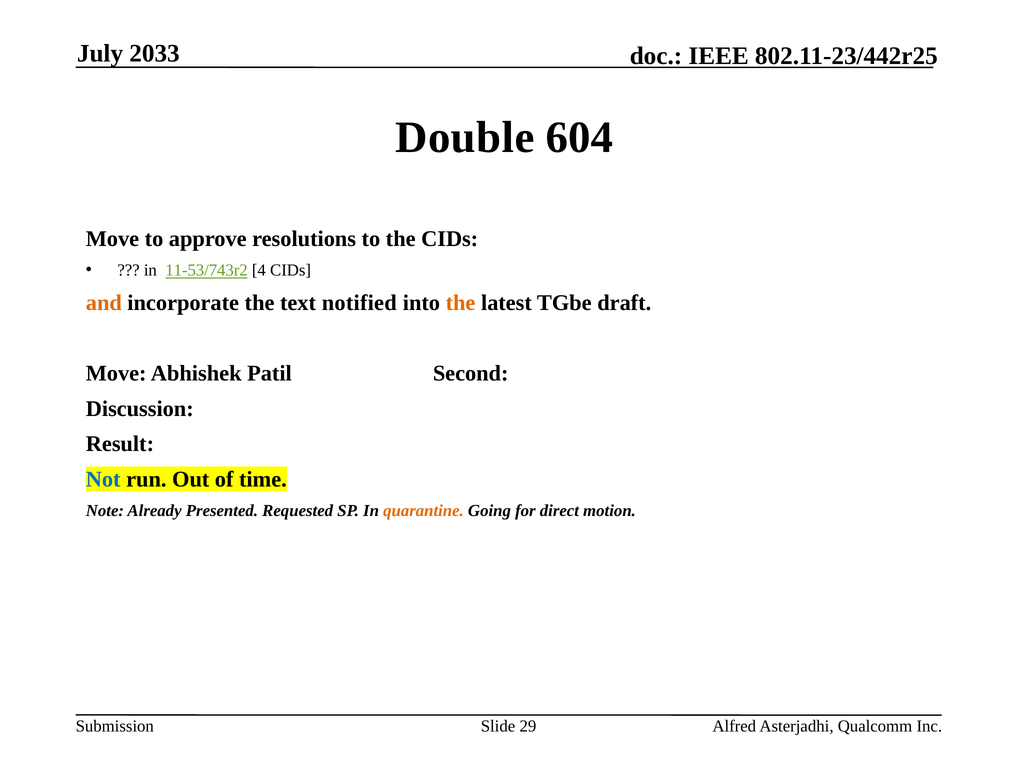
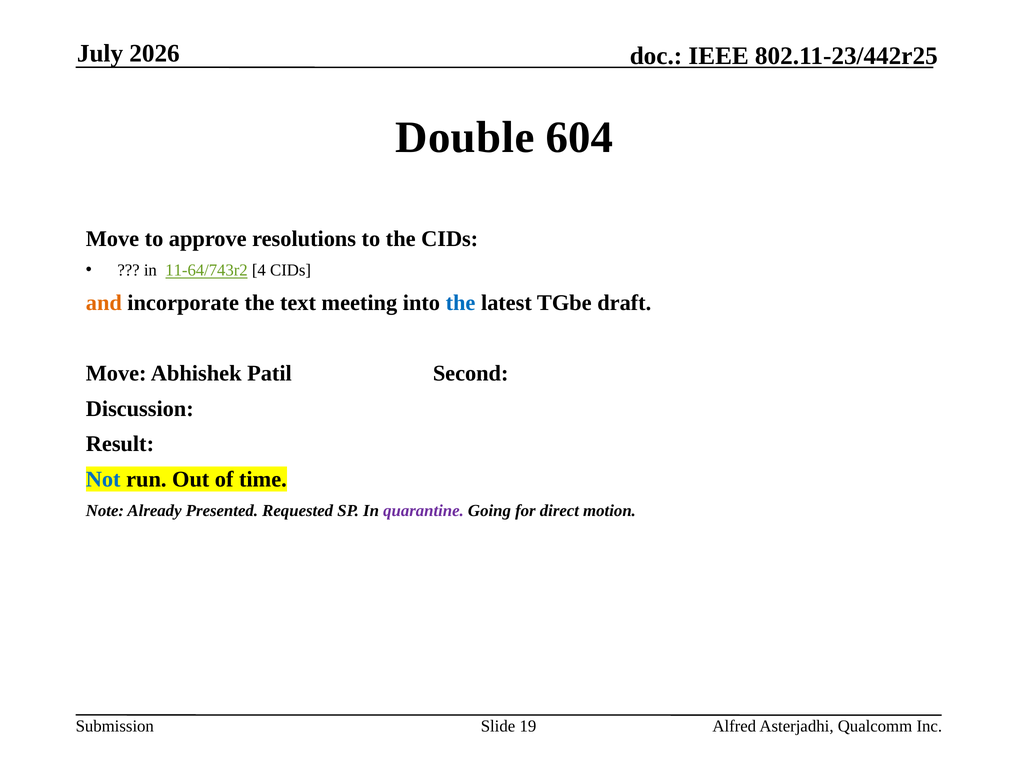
2033: 2033 -> 2026
11-53/743r2: 11-53/743r2 -> 11-64/743r2
notified: notified -> meeting
the at (461, 303) colour: orange -> blue
quarantine colour: orange -> purple
29: 29 -> 19
